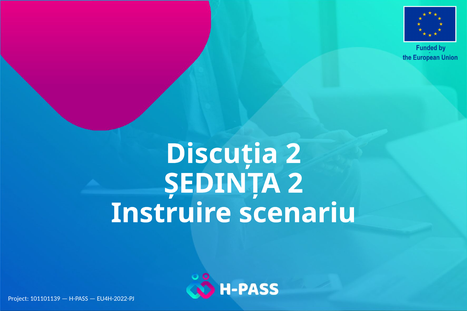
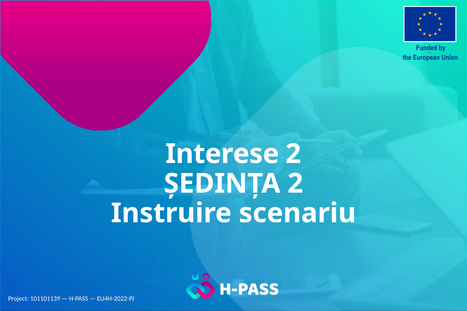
Discuția: Discuția -> Interese
